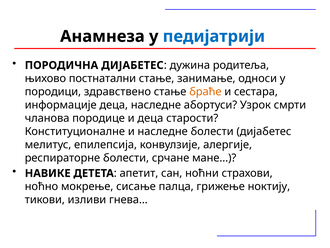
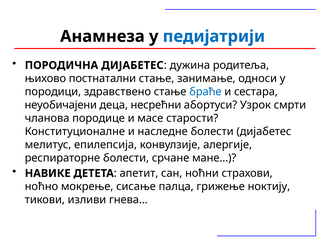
браће colour: orange -> blue
информације: информације -> неуобичајени
деца наследне: наследне -> несрећни
и деца: деца -> масе
